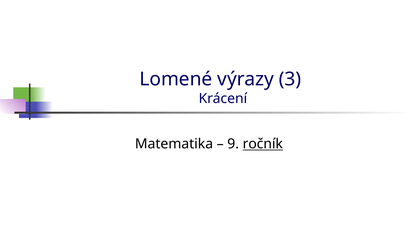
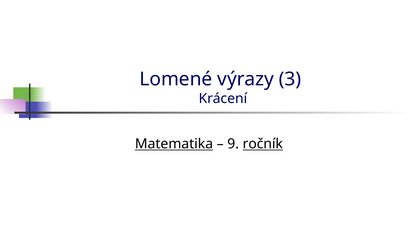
Matematika underline: none -> present
